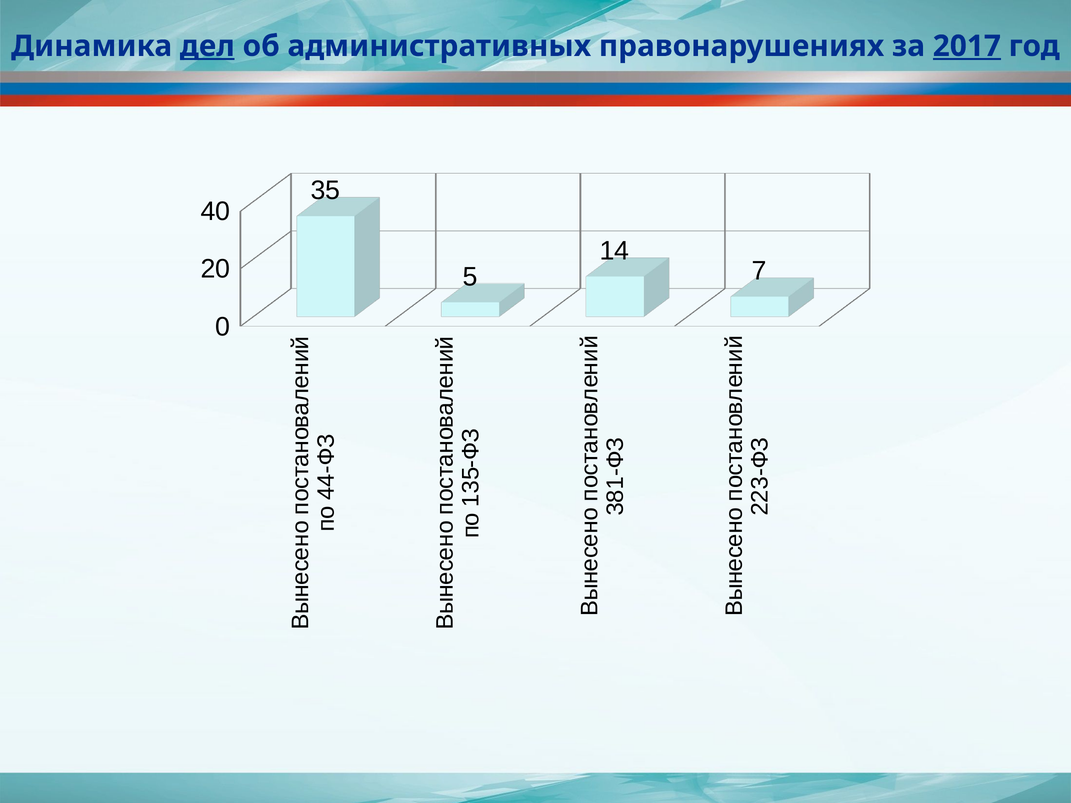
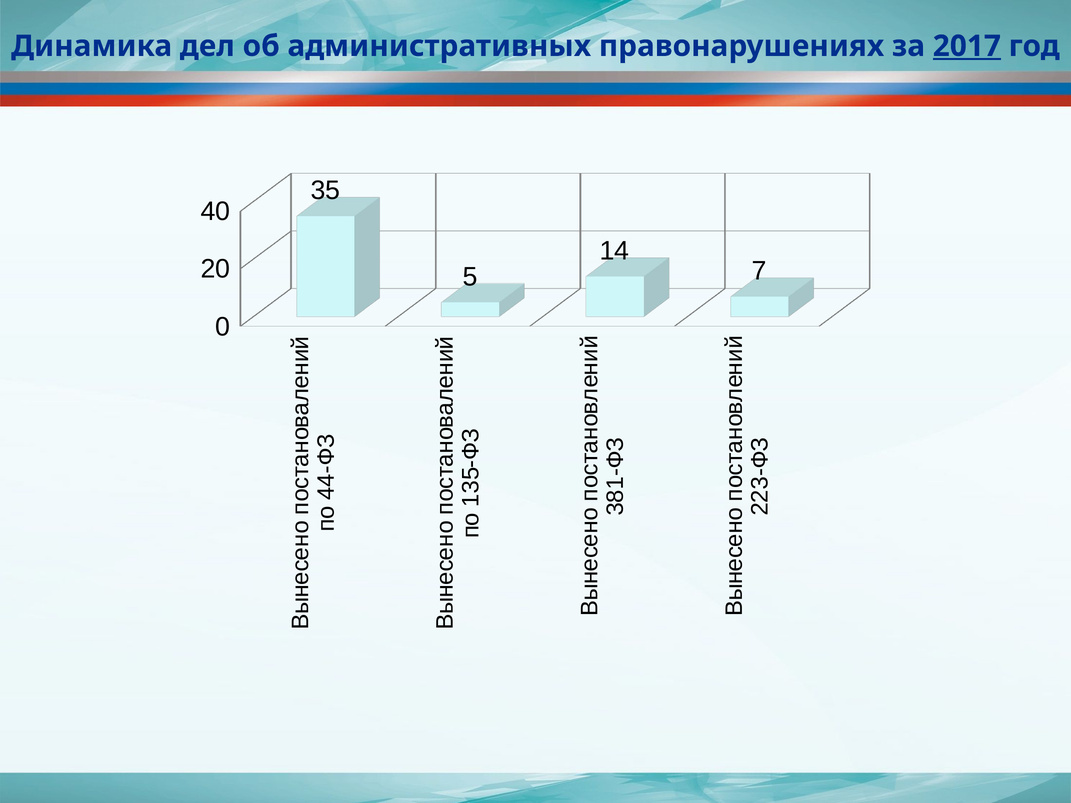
дел underline: present -> none
